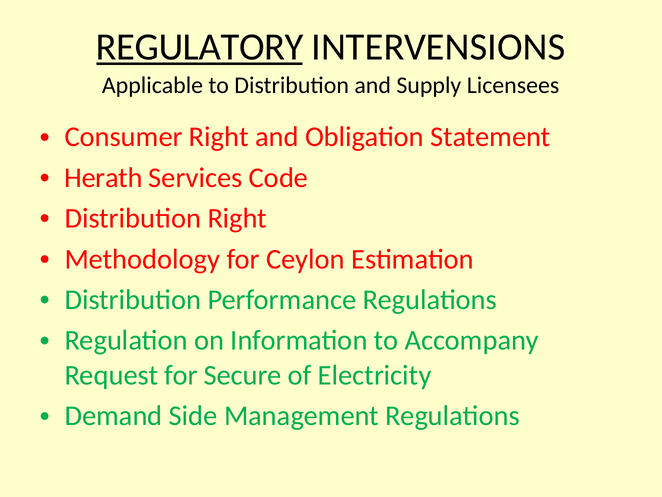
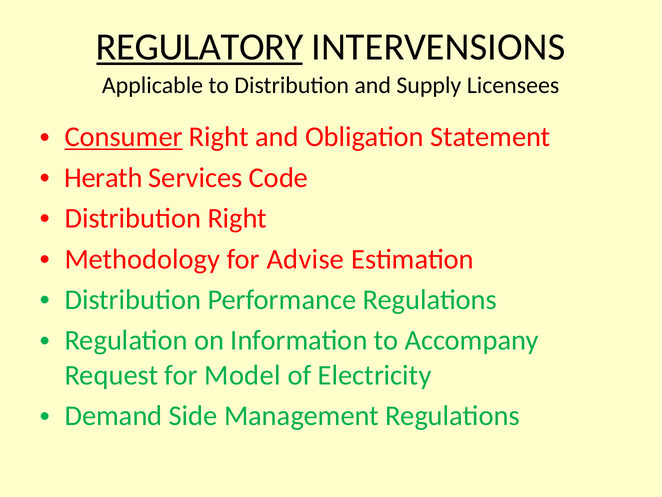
Consumer underline: none -> present
Ceylon: Ceylon -> Advise
Secure: Secure -> Model
